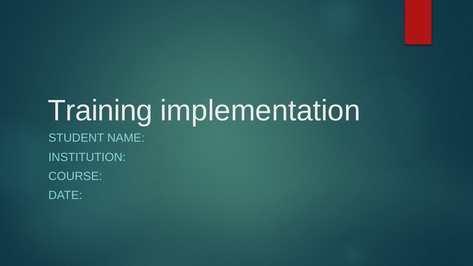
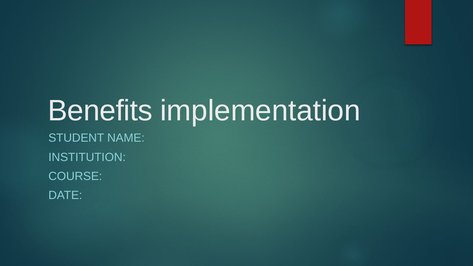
Training: Training -> Benefits
